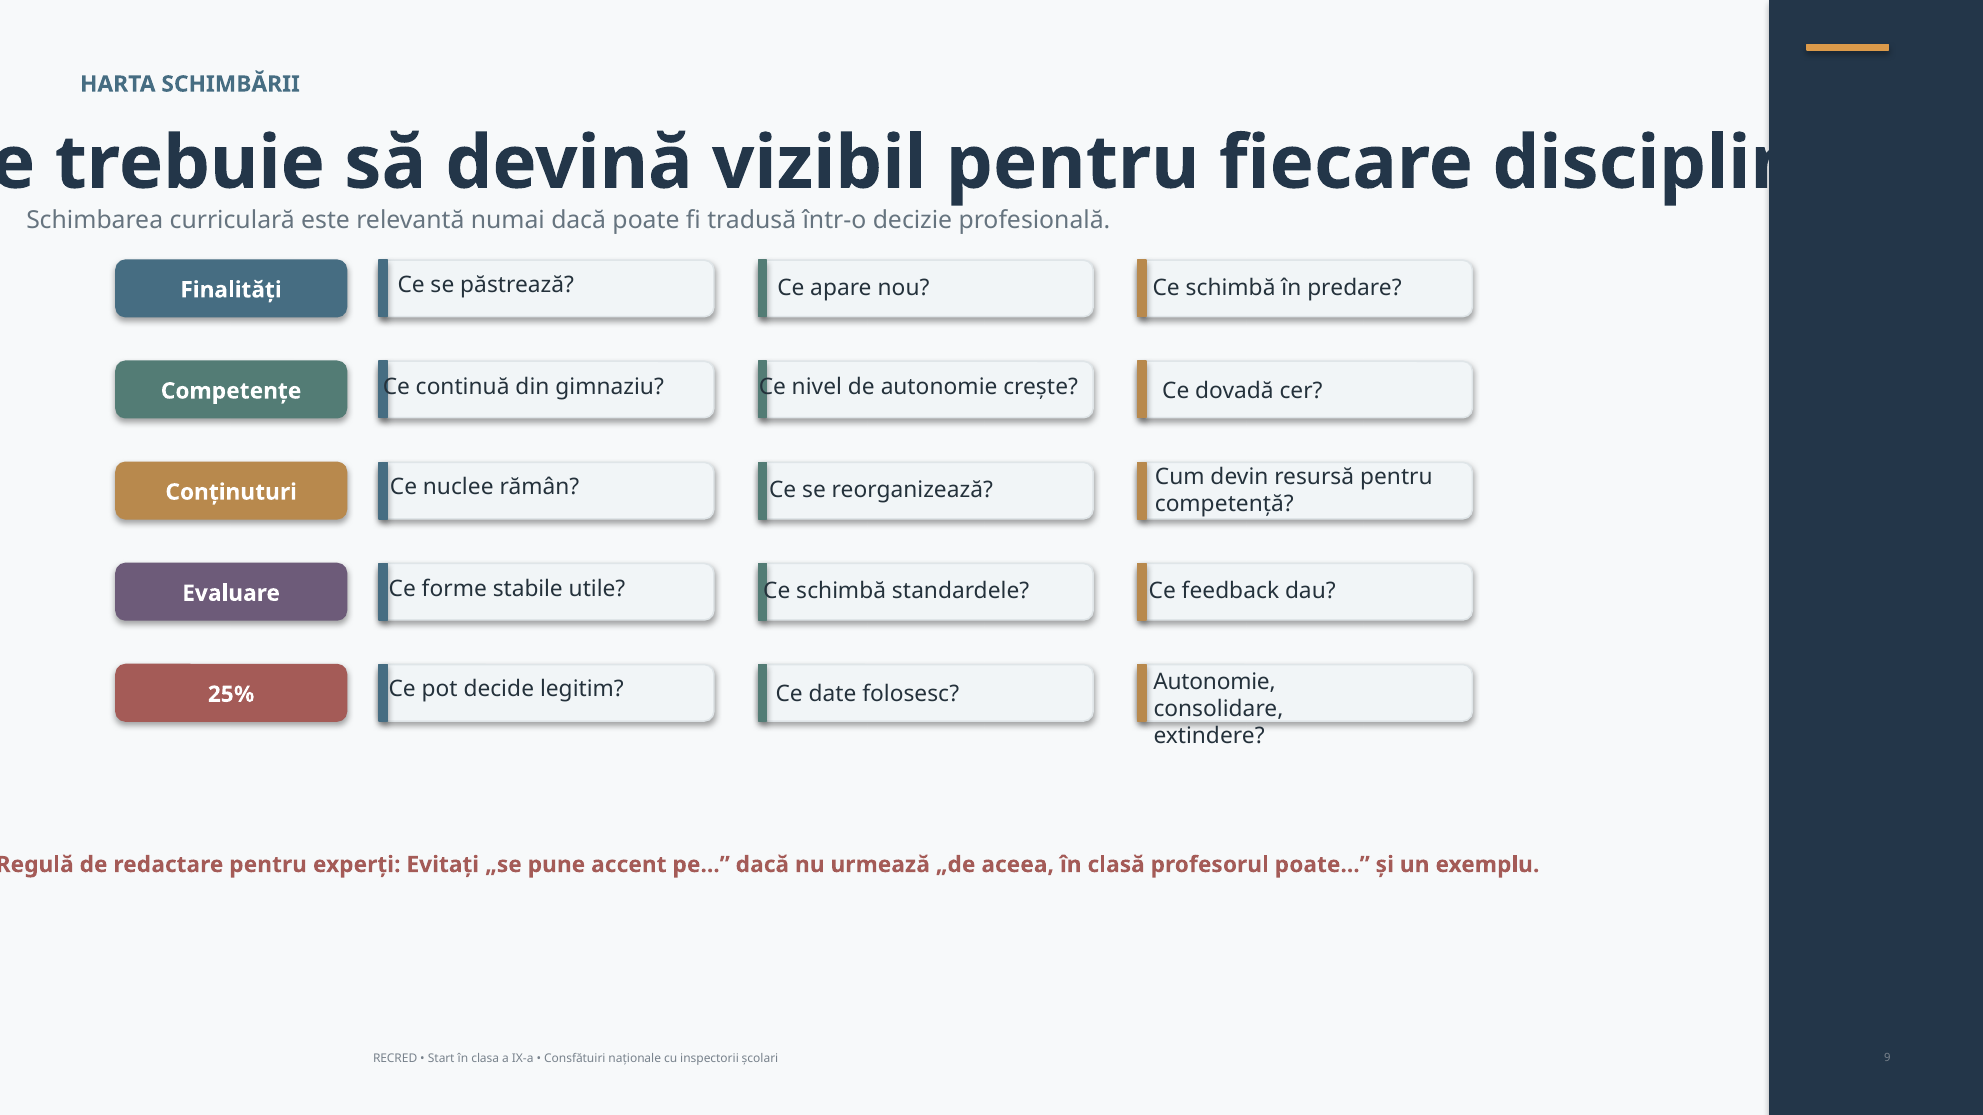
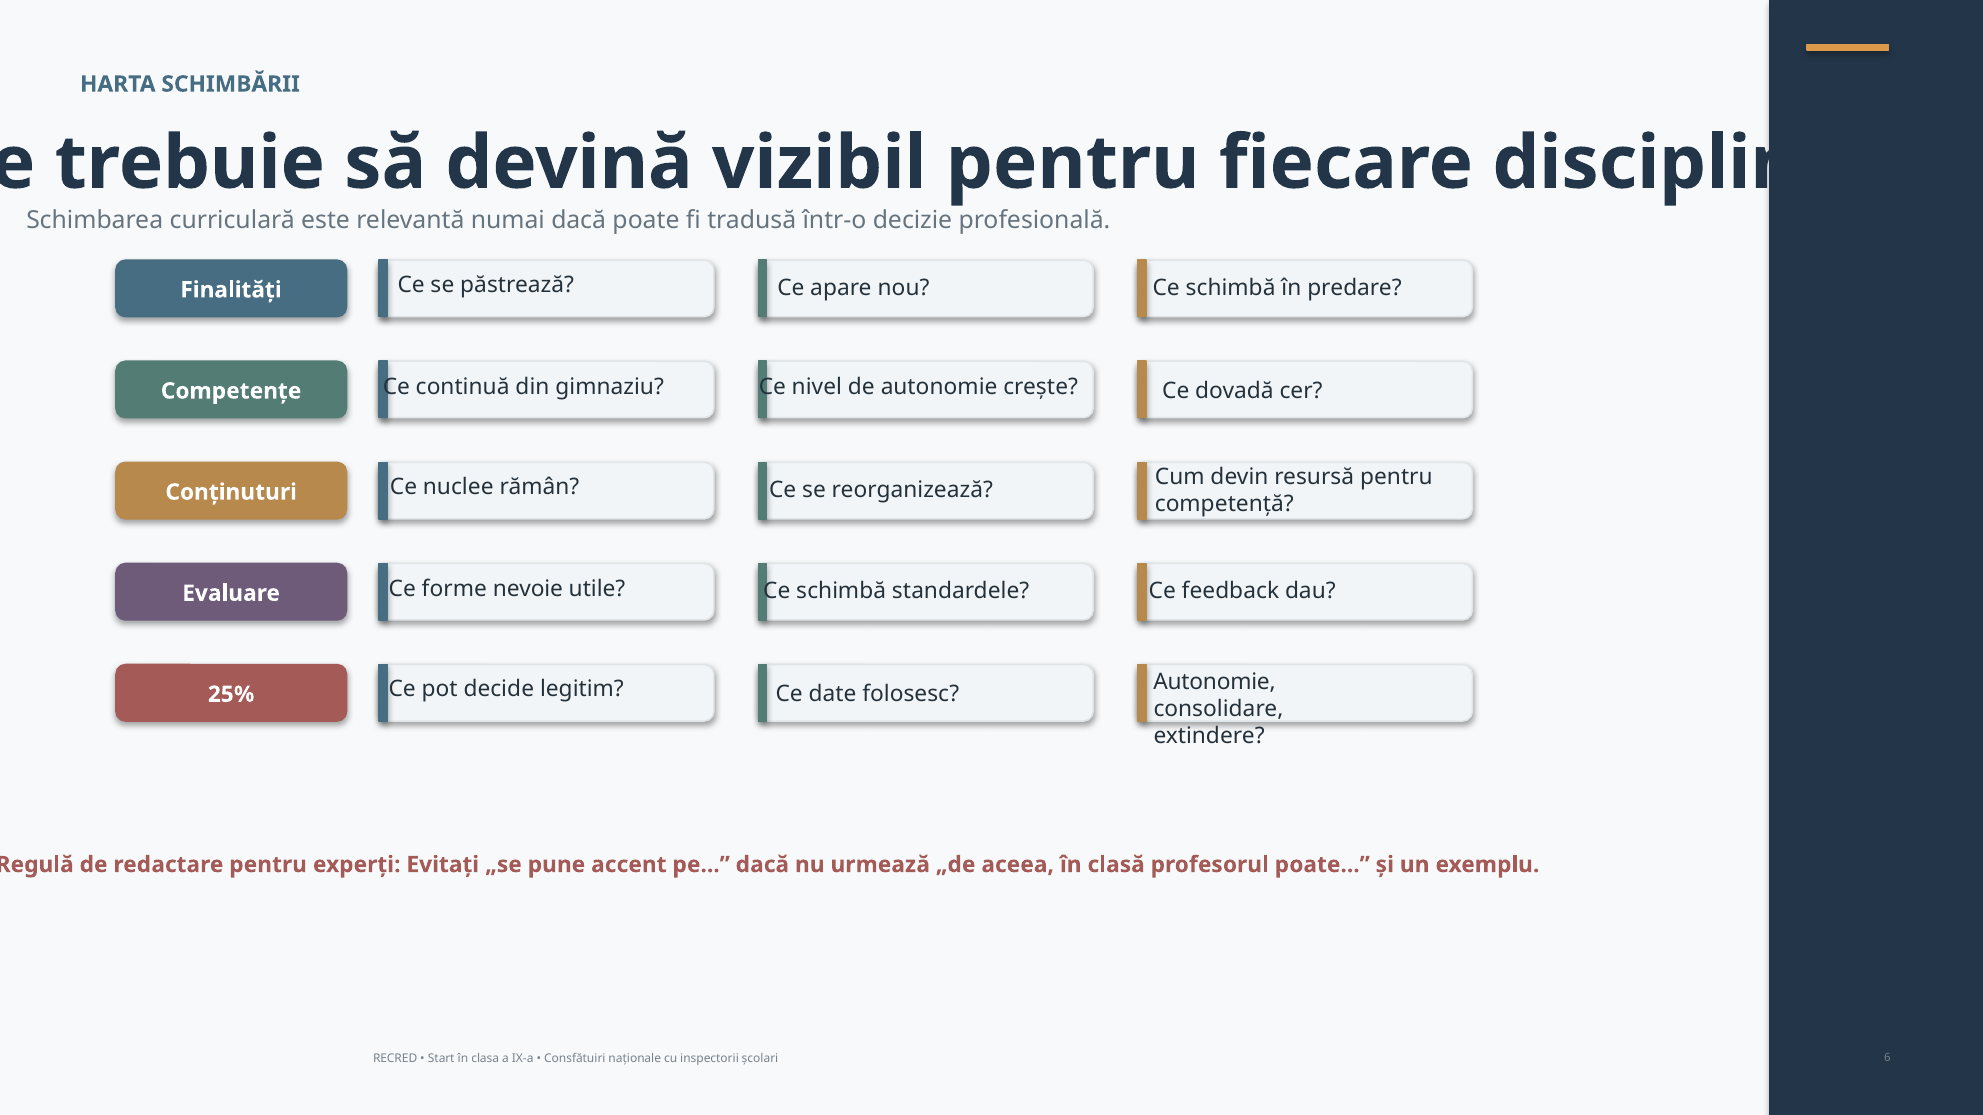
stabile: stabile -> nevoie
9: 9 -> 6
